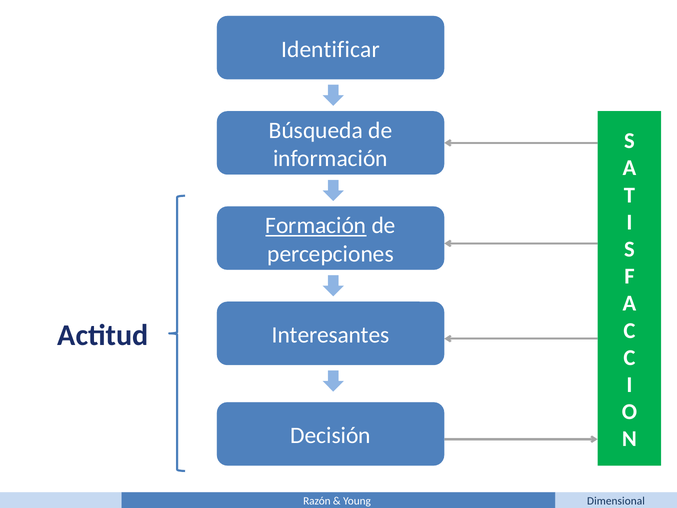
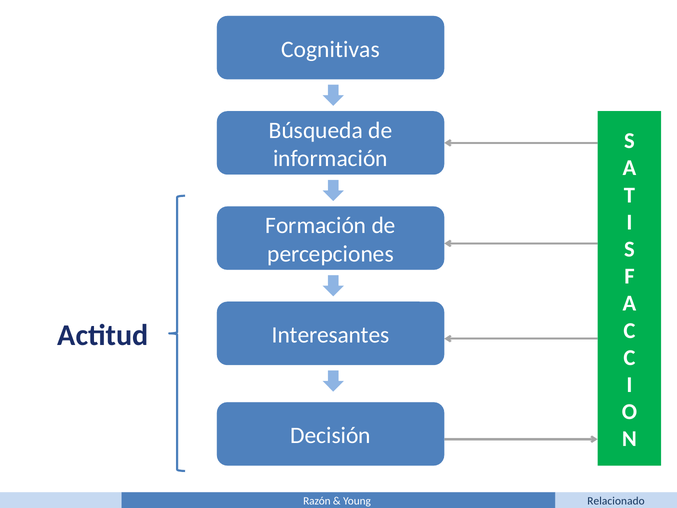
Identificar: Identificar -> Cognitivas
Formación underline: present -> none
Dimensional: Dimensional -> Relacionado
